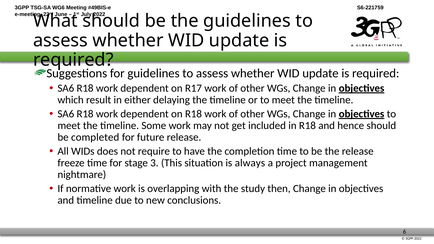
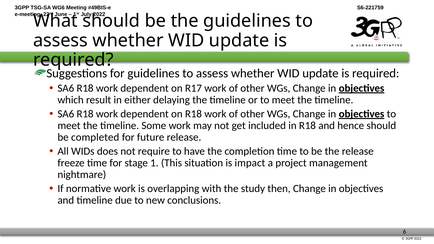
3: 3 -> 1
always: always -> impact
